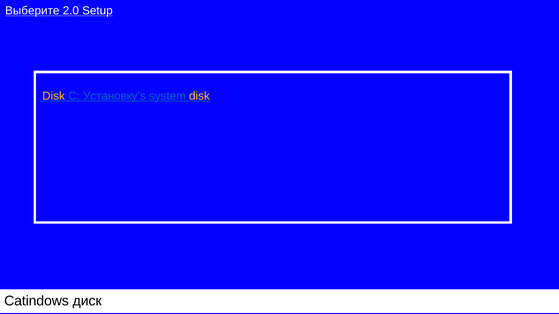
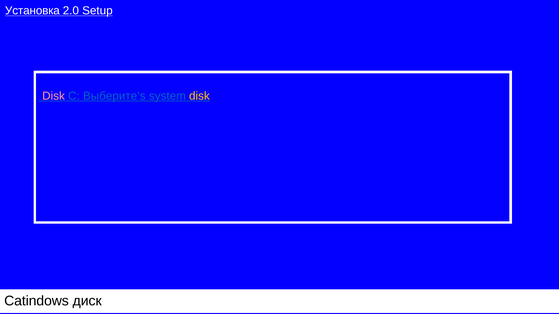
Выберите: Выберите -> Установка
Disk at (54, 96) colour: yellow -> pink
Установку’s: Установку’s -> Выберите’s
